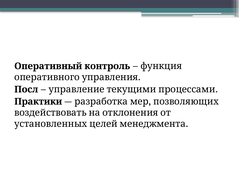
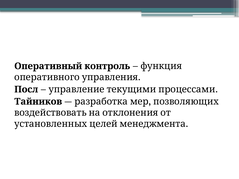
Практики: Практики -> Тайников
